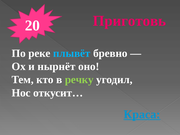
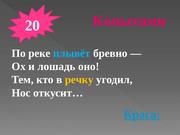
Приготовь: Приготовь -> Копытами
нырнёт: нырнёт -> лошадь
речку colour: light green -> yellow
